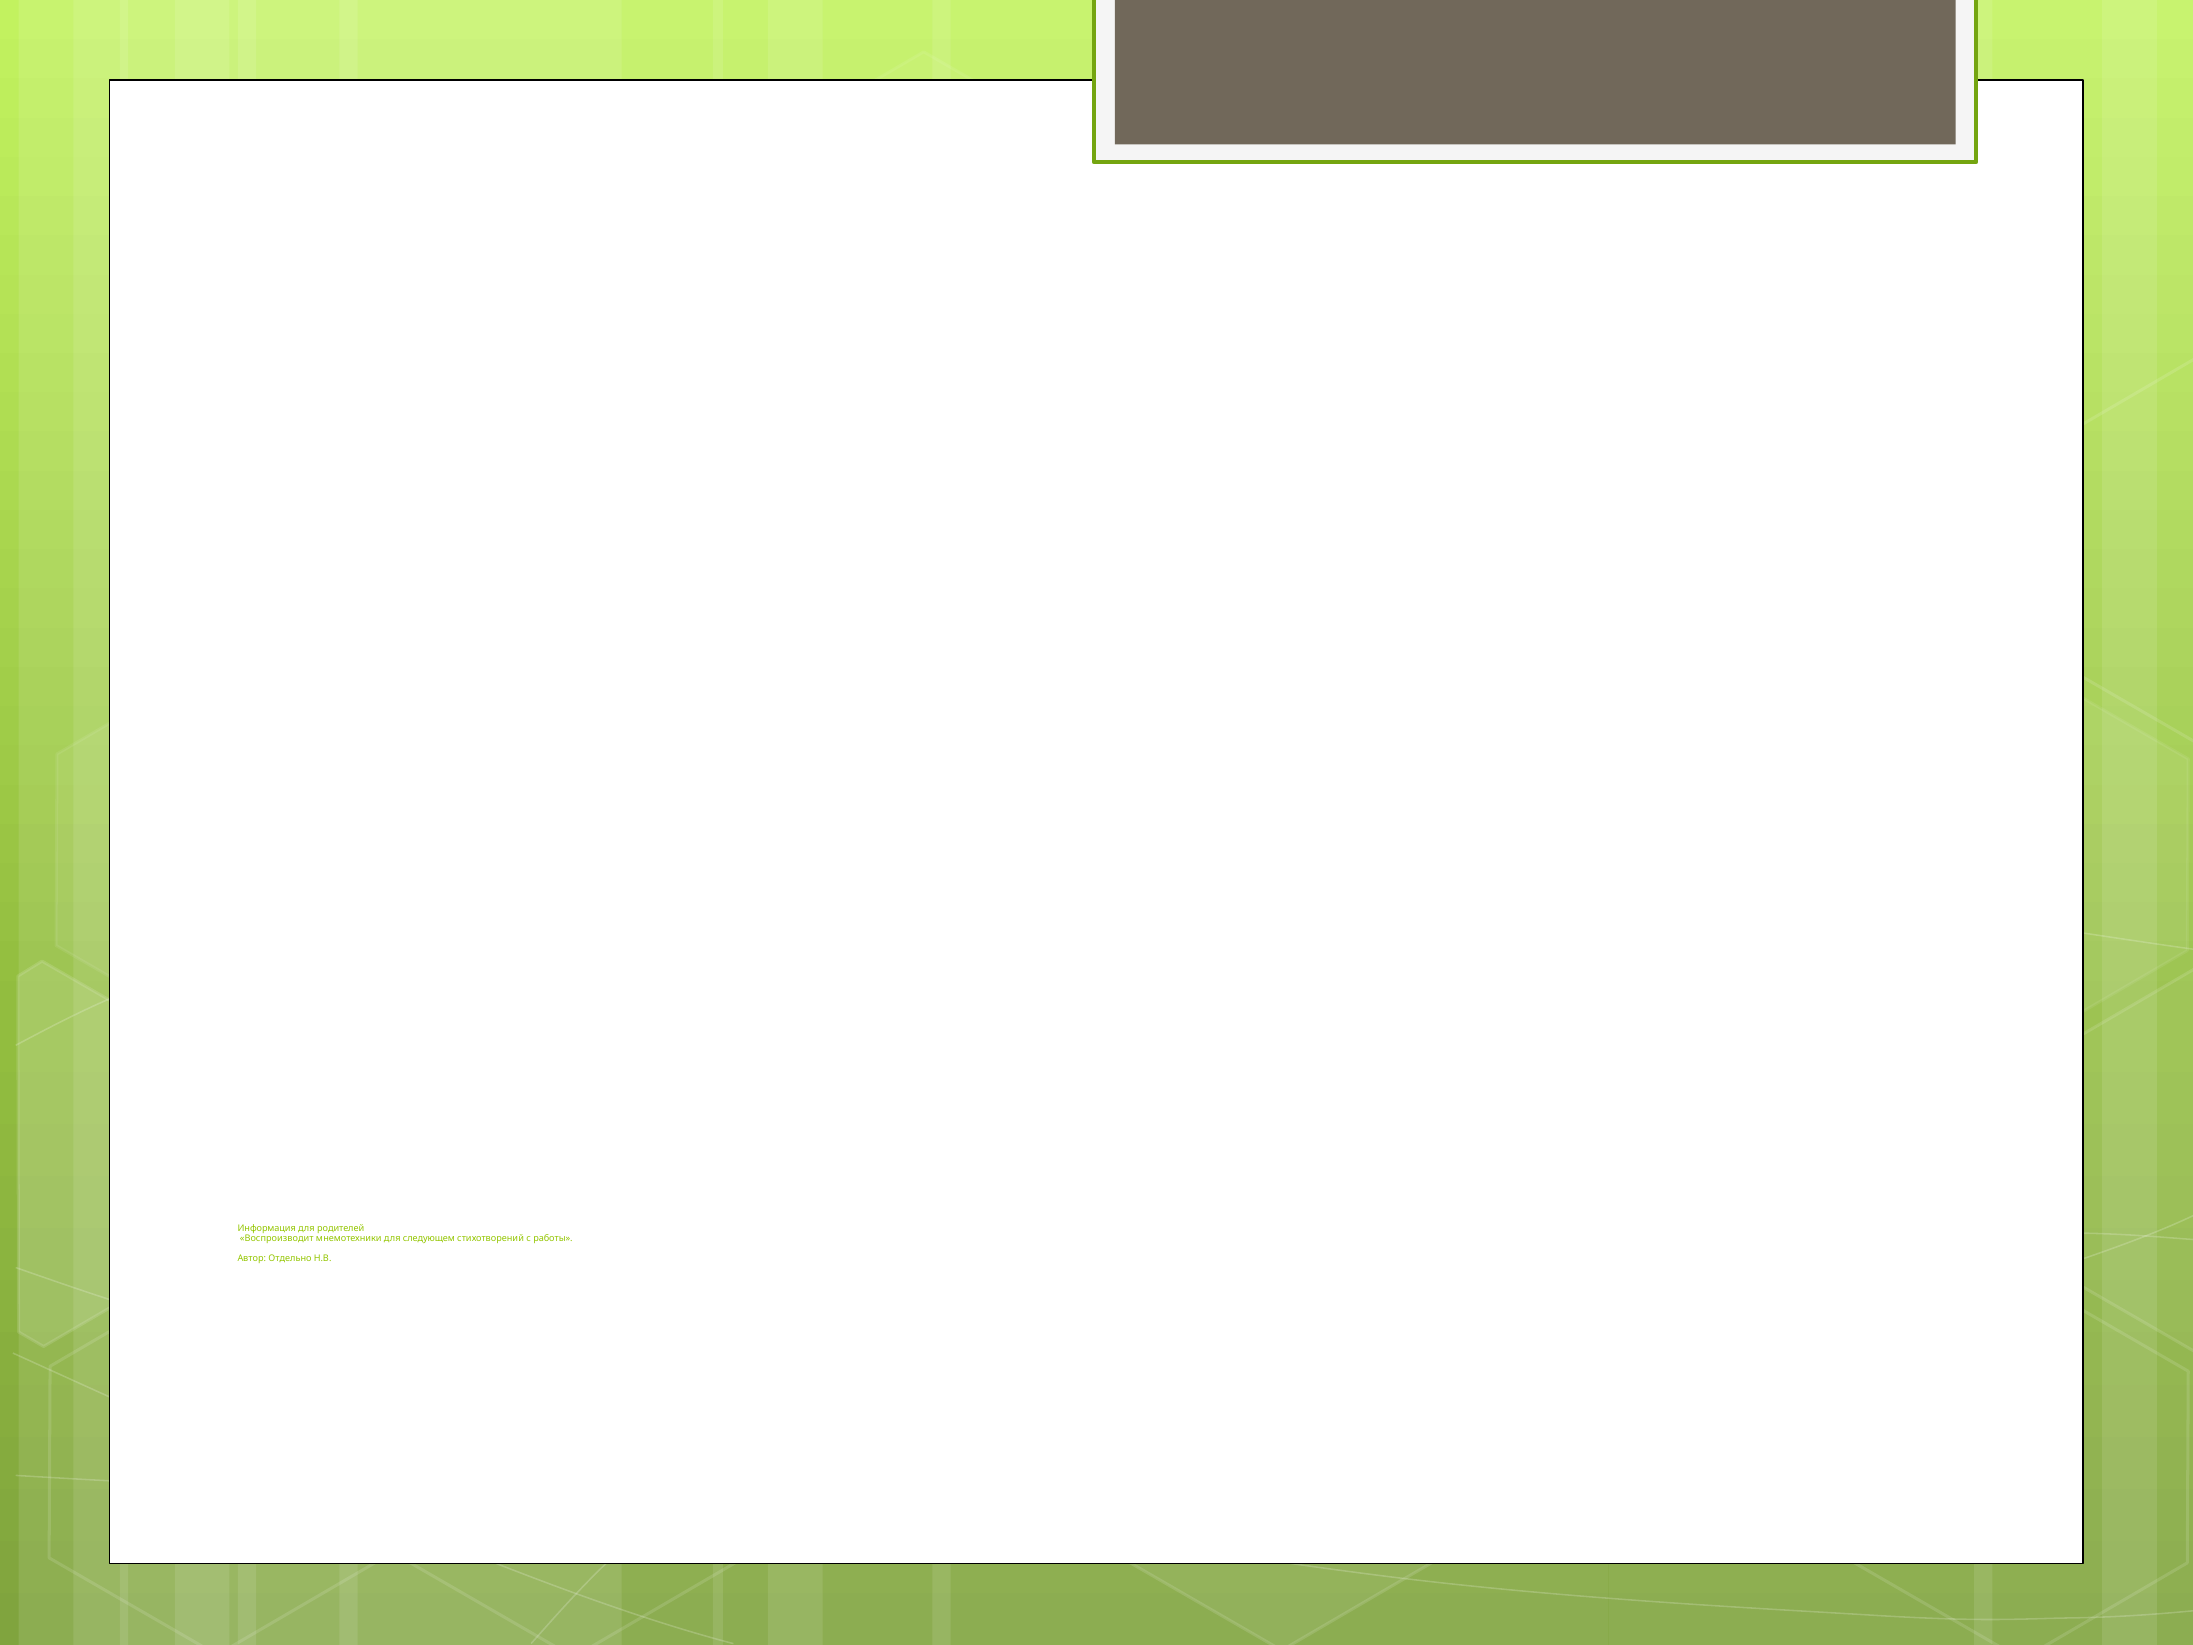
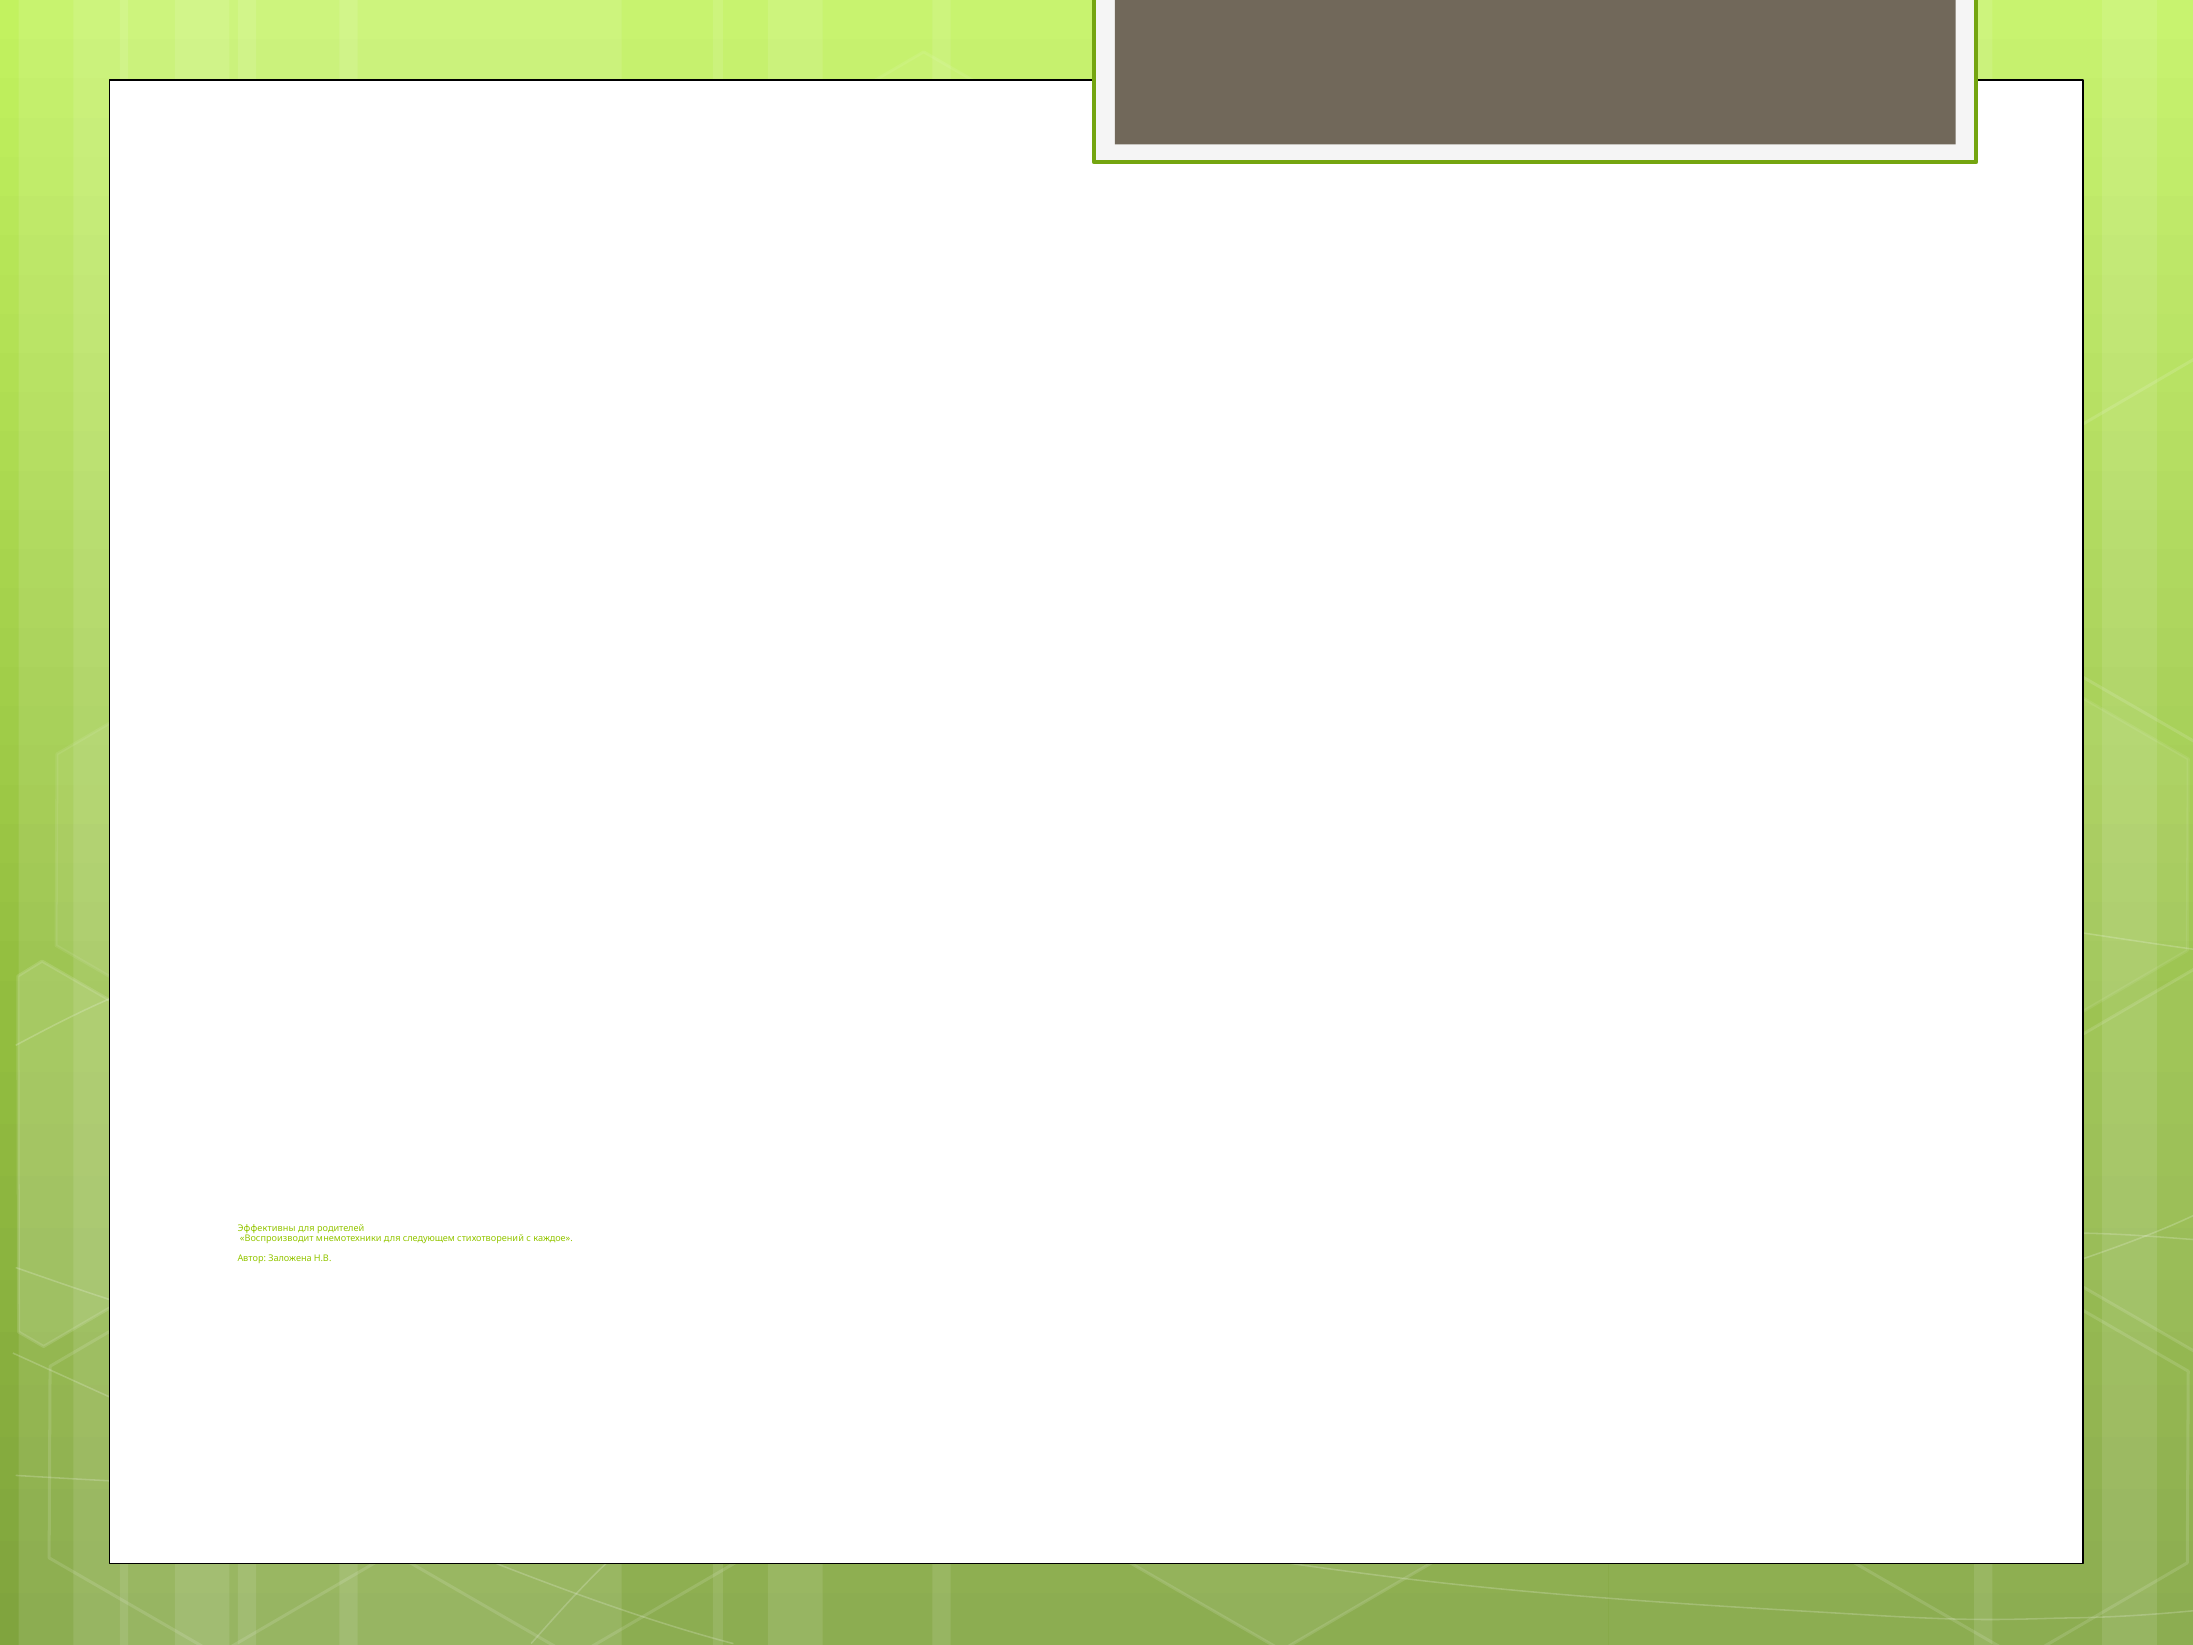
Информация: Информация -> Эффективны
работы: работы -> каждое
Отдельно: Отдельно -> Заложена
